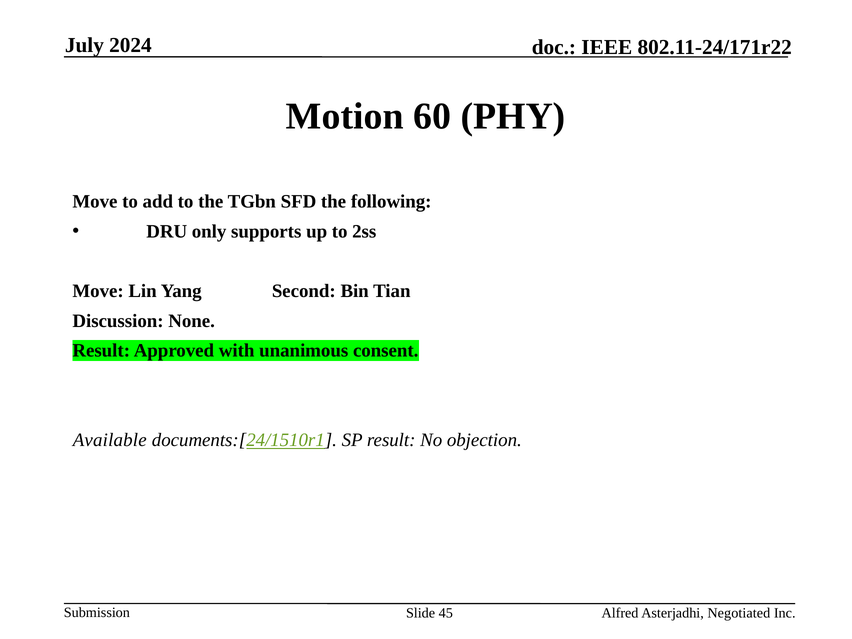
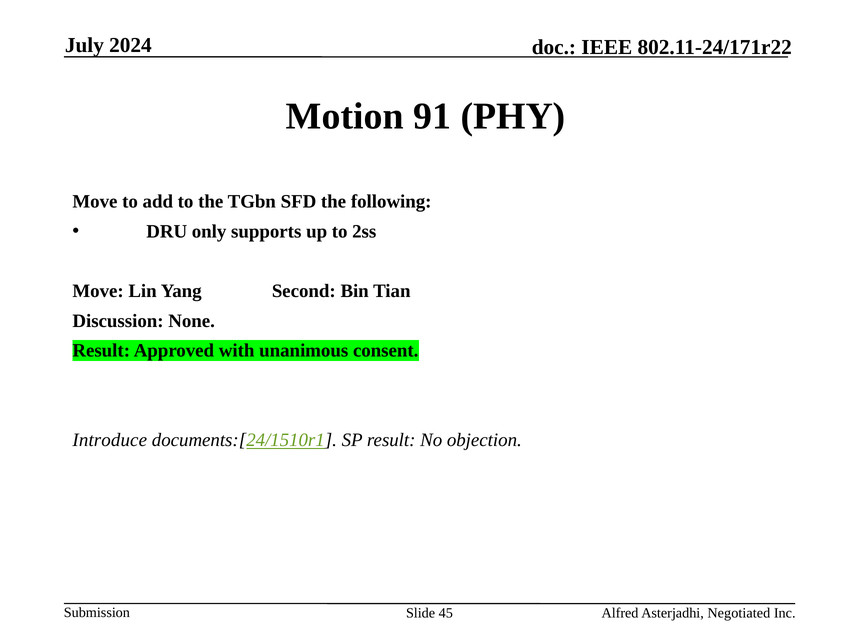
60: 60 -> 91
Available: Available -> Introduce
